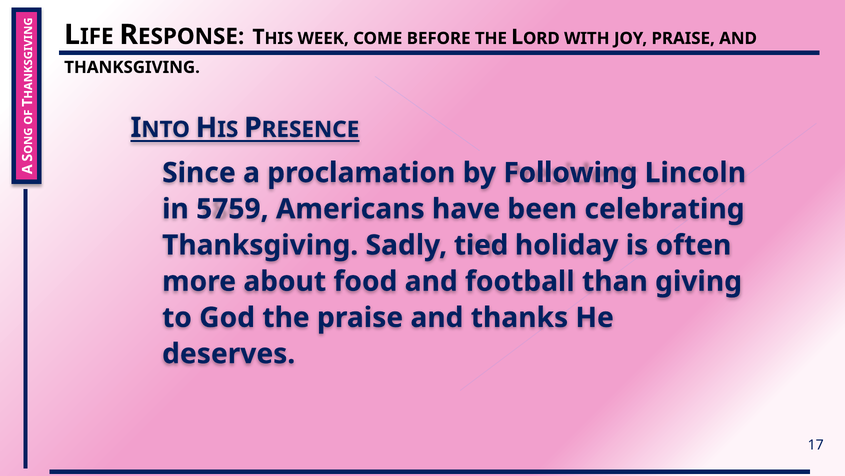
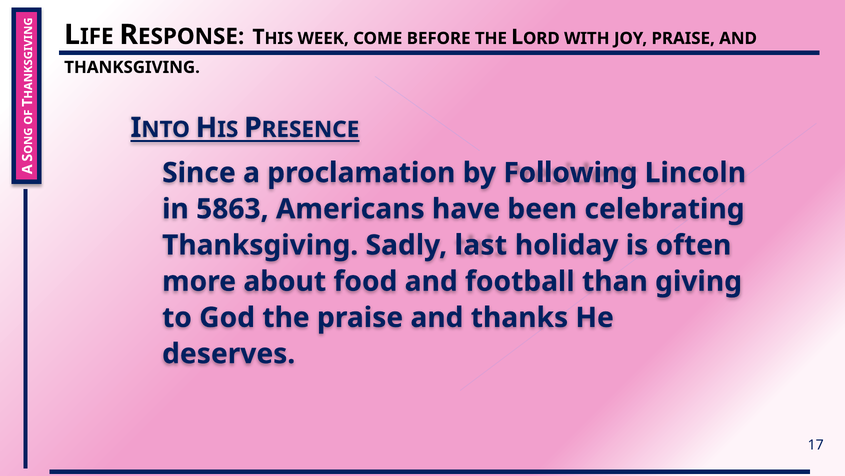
5759: 5759 -> 5863
tied: tied -> last
